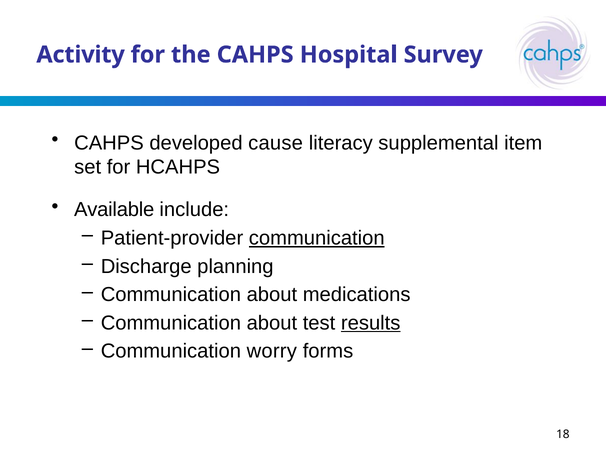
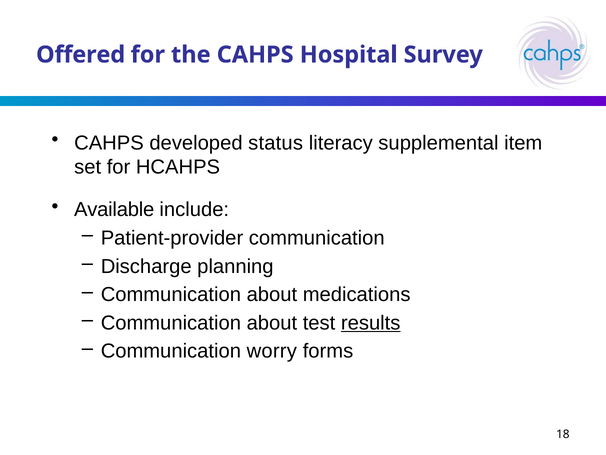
Activity: Activity -> Offered
cause: cause -> status
communication at (317, 238) underline: present -> none
